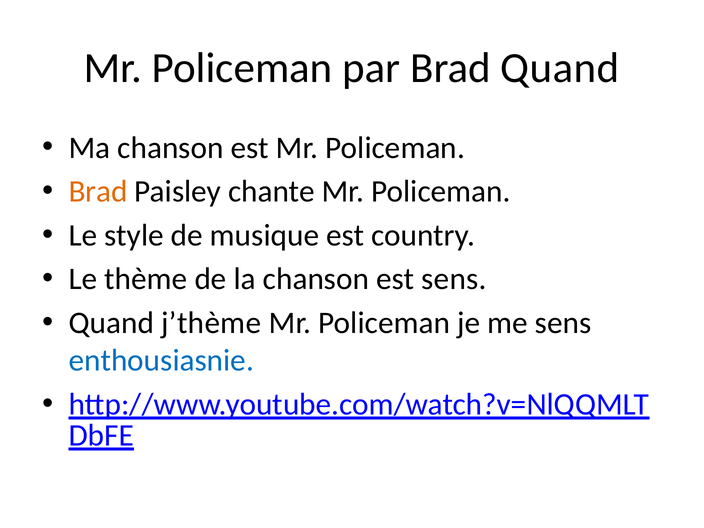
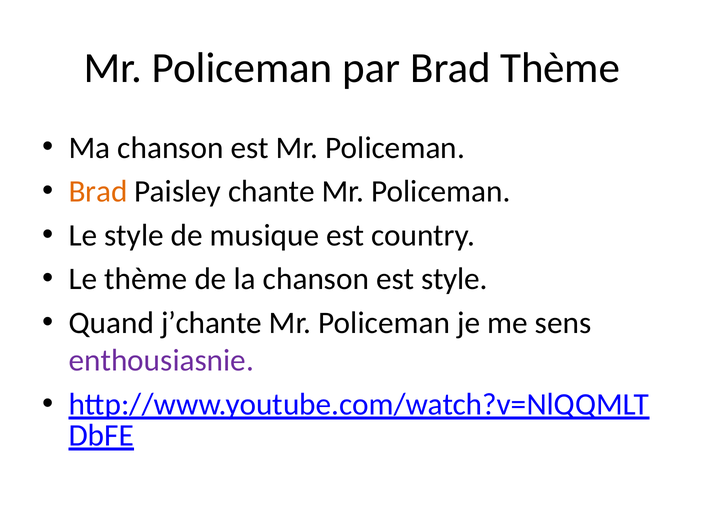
Brad Quand: Quand -> Thème
est sens: sens -> style
j’thème: j’thème -> j’chante
enthousiasnie colour: blue -> purple
